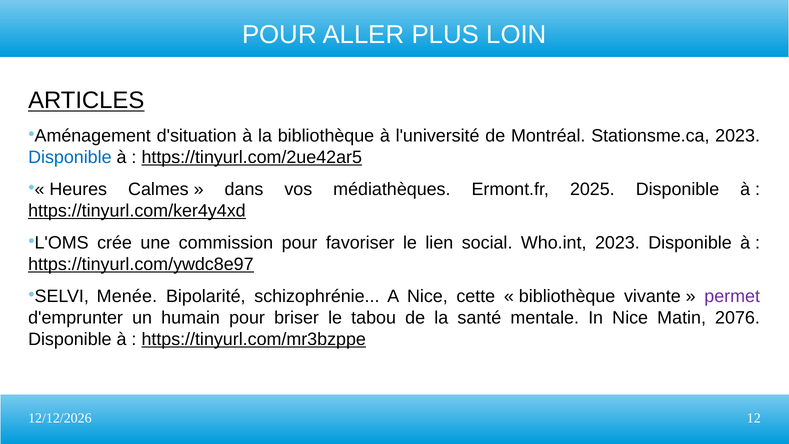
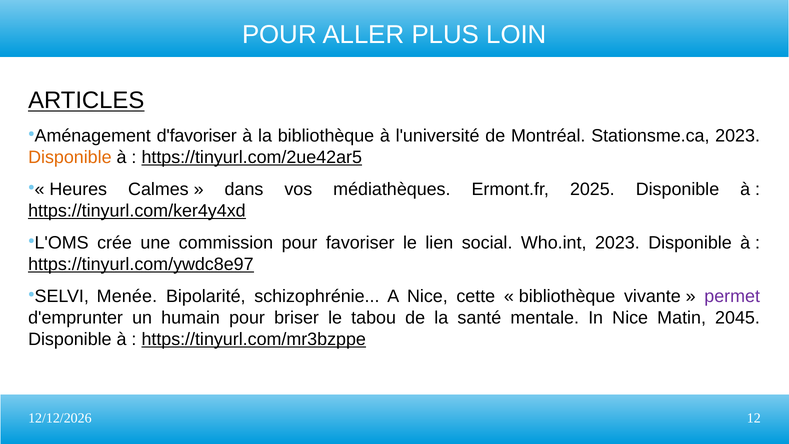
d'situation: d'situation -> d'favoriser
Disponible at (70, 157) colour: blue -> orange
2076: 2076 -> 2045
